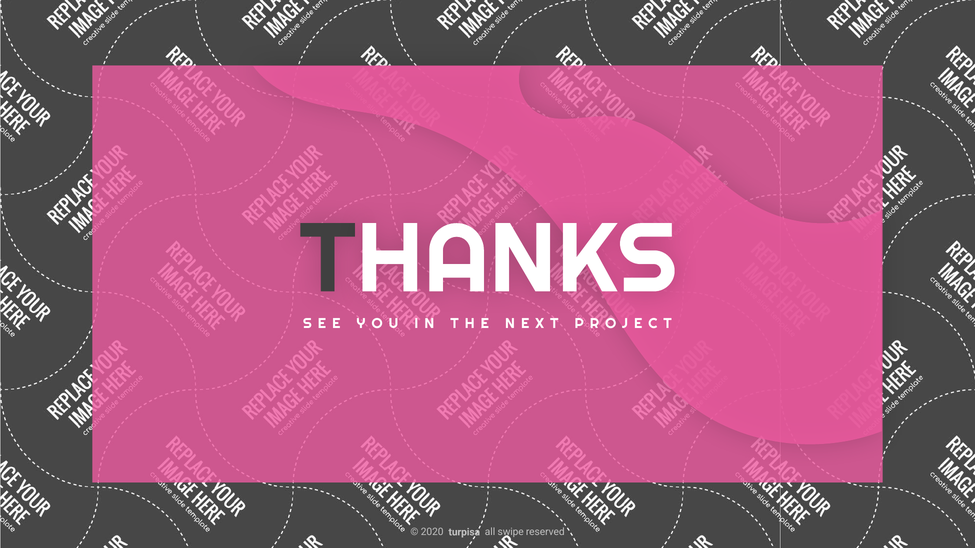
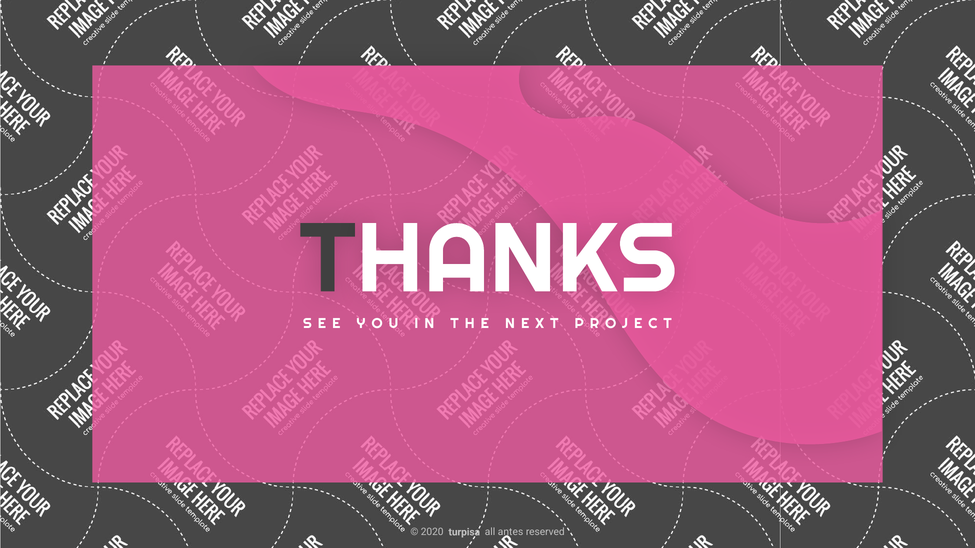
swipe: swipe -> antes
